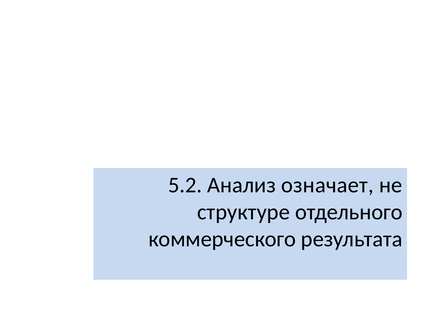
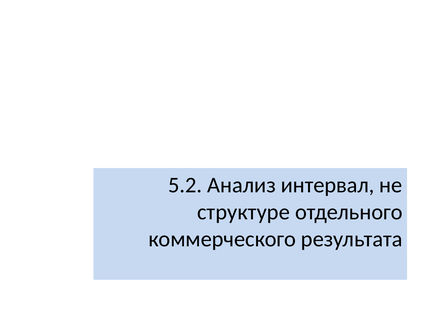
означает: означает -> интервал
